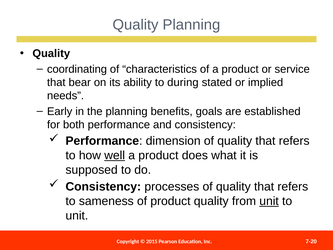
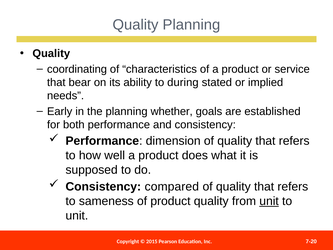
benefits: benefits -> whether
well underline: present -> none
processes: processes -> compared
